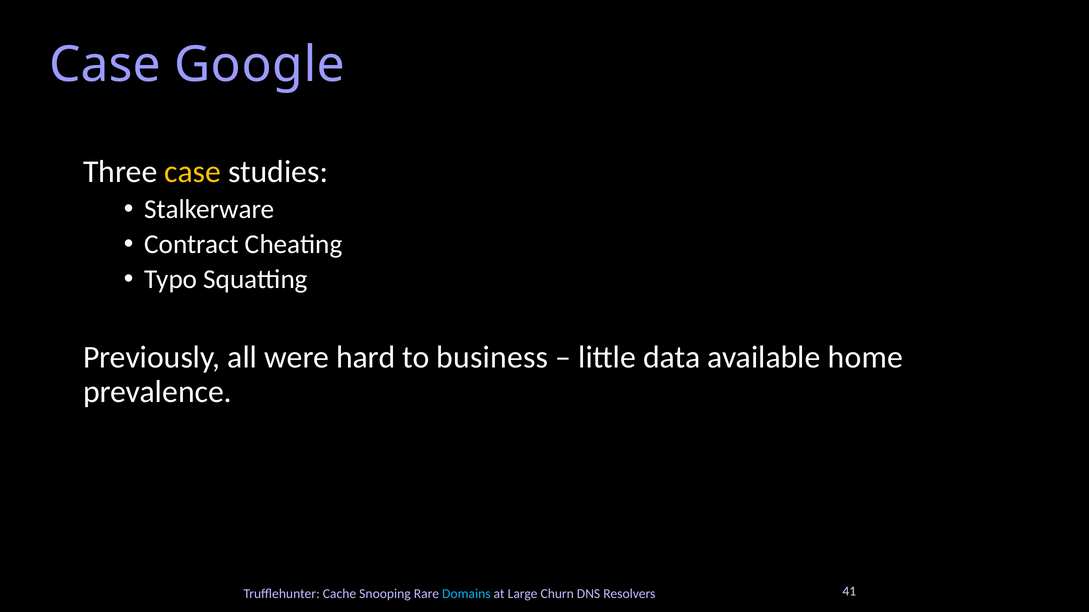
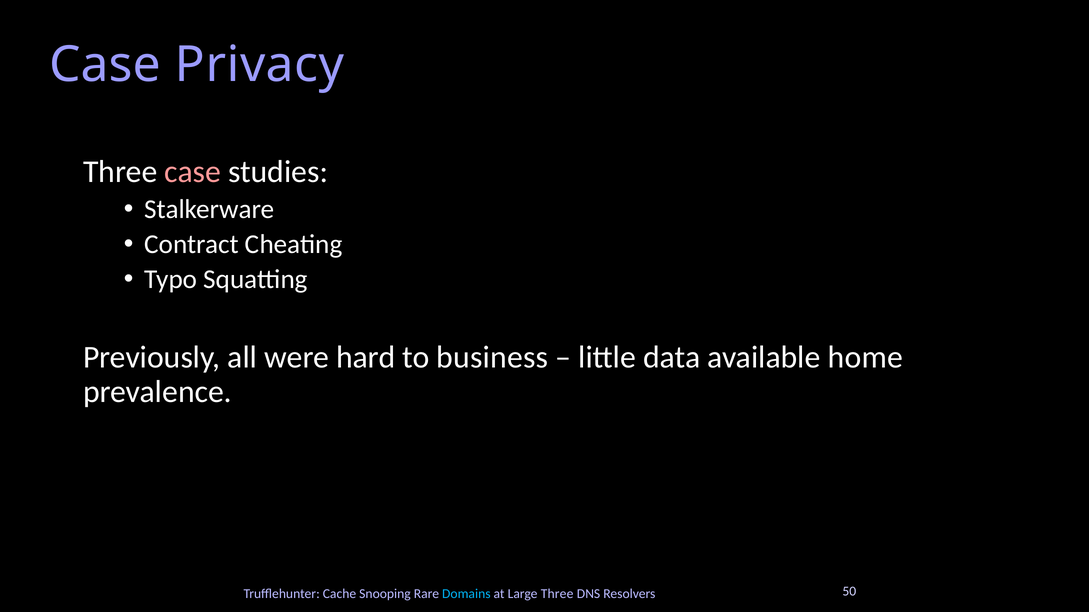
Google: Google -> Privacy
case at (193, 172) colour: yellow -> pink
Large Churn: Churn -> Three
41: 41 -> 50
